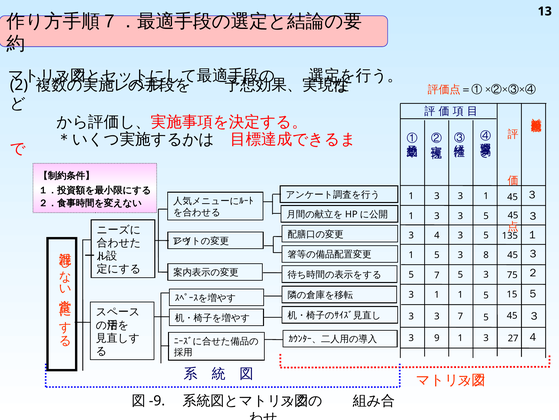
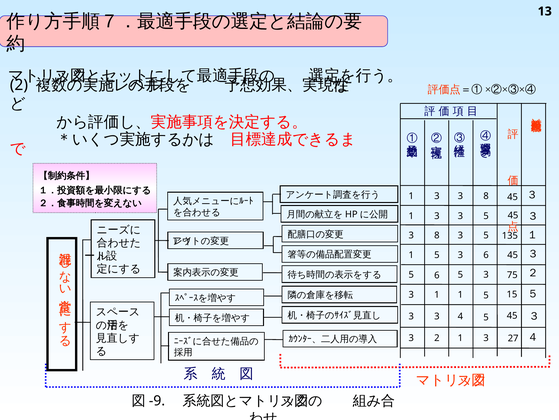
1 3 3 1: 1 -> 8
4 at (437, 235): 4 -> 8
3 8: 8 -> 6
5 7: 7 -> 6
3 7: 7 -> 4
3 9: 9 -> 2
